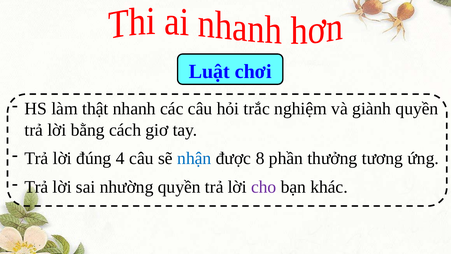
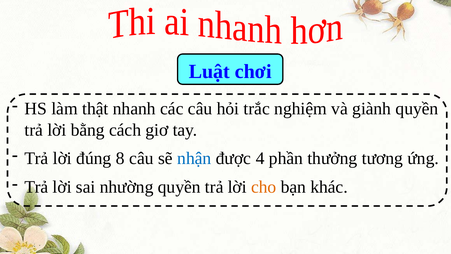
4: 4 -> 8
8: 8 -> 4
cho colour: purple -> orange
